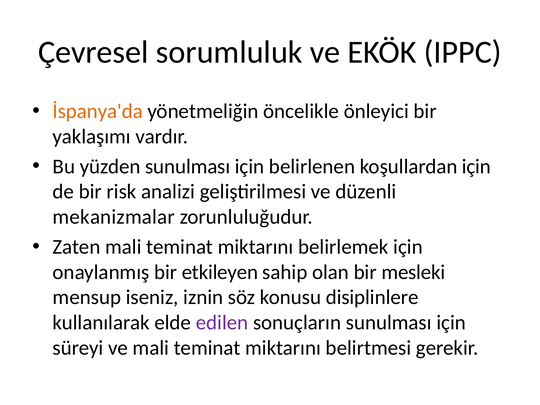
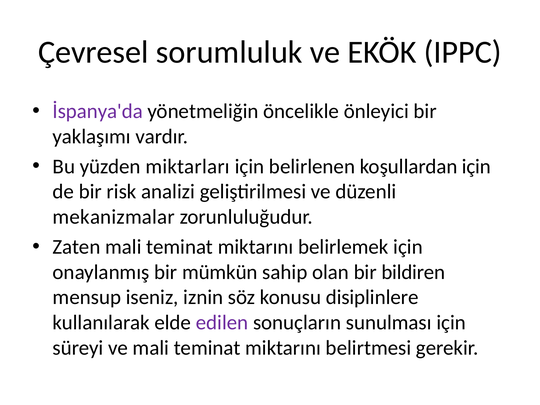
İspanya'da colour: orange -> purple
yüzden sunulması: sunulması -> miktarları
etkileyen: etkileyen -> mümkün
mesleki: mesleki -> bildiren
